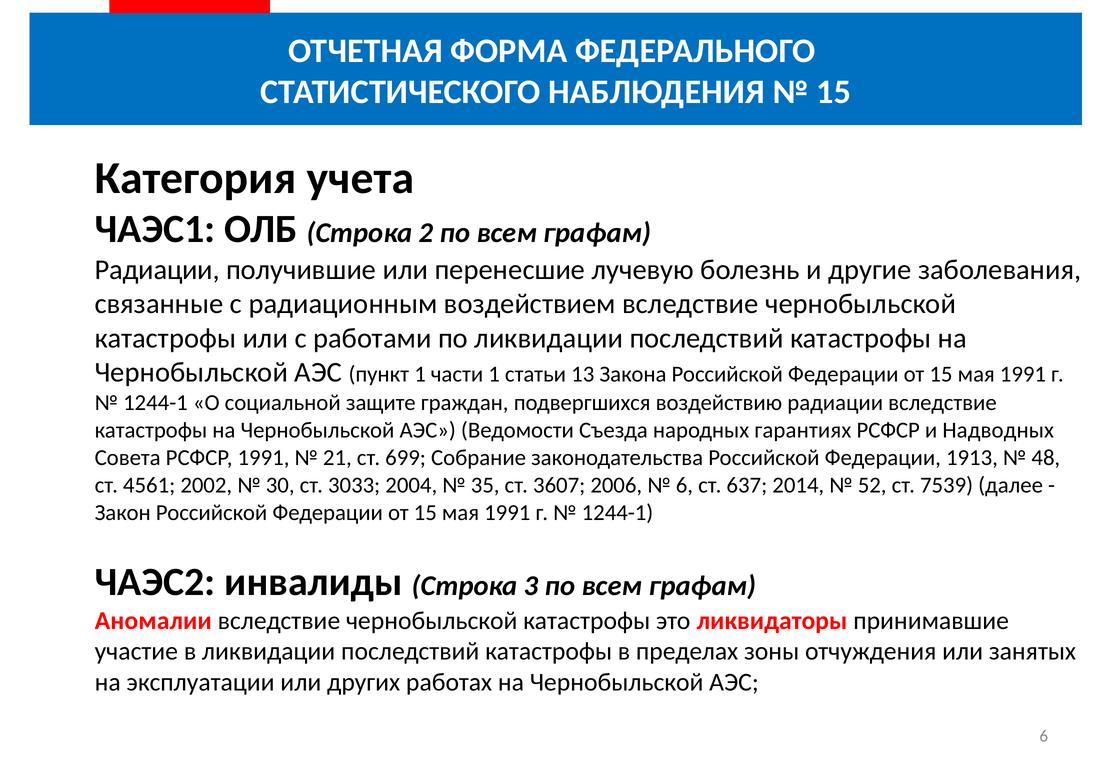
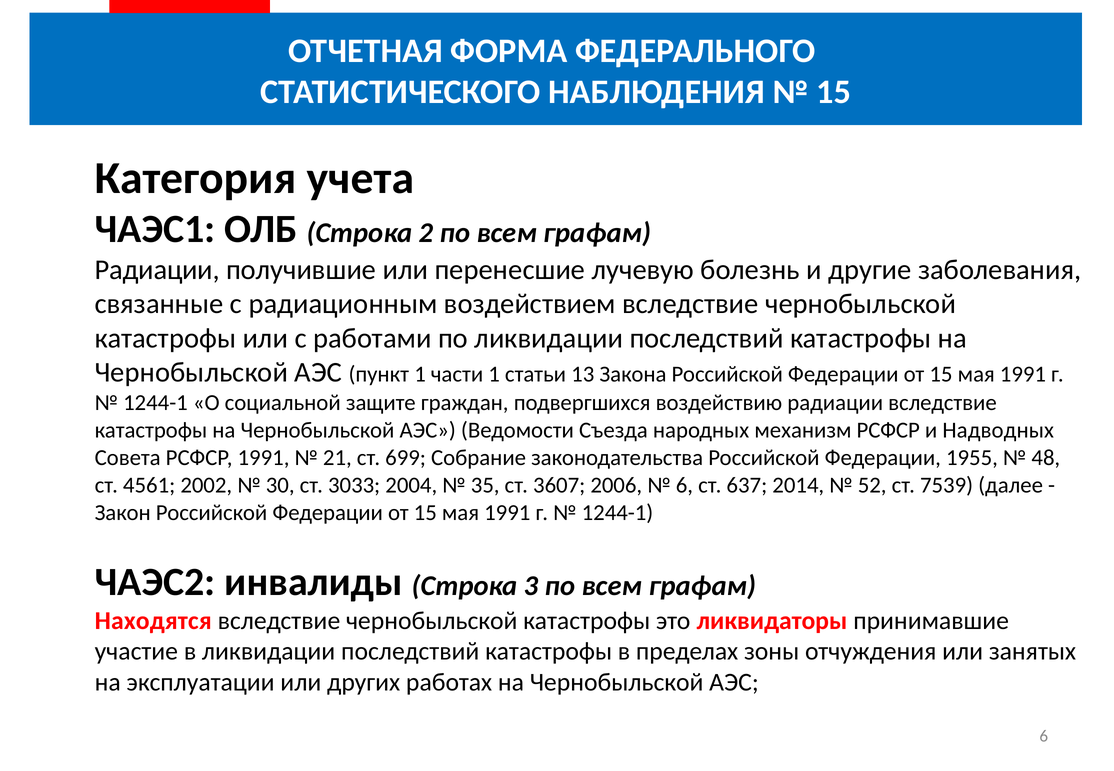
гарантиях: гарантиях -> механизм
1913: 1913 -> 1955
Аномалии: Аномалии -> Находятся
